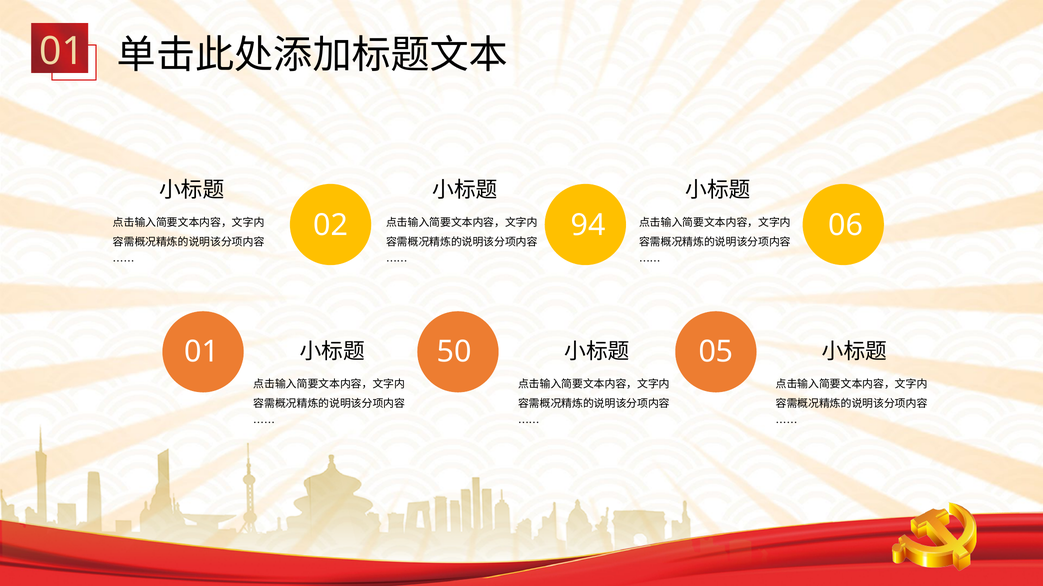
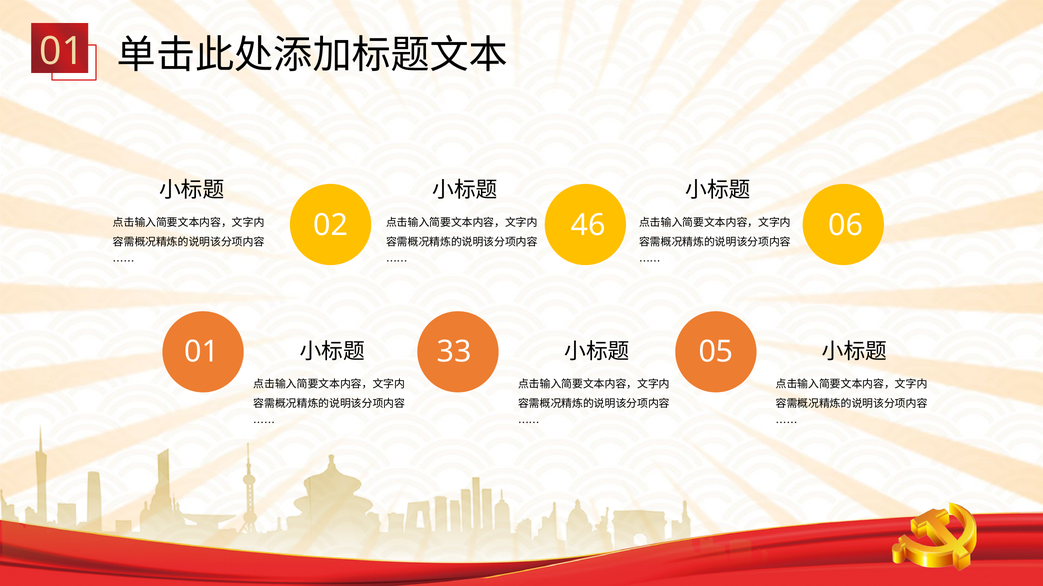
94: 94 -> 46
50: 50 -> 33
